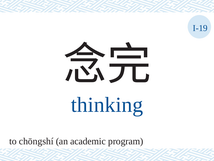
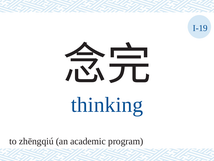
chōngshí: chōngshí -> zhēngqiú
